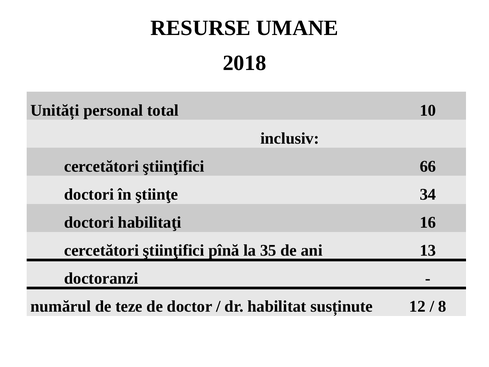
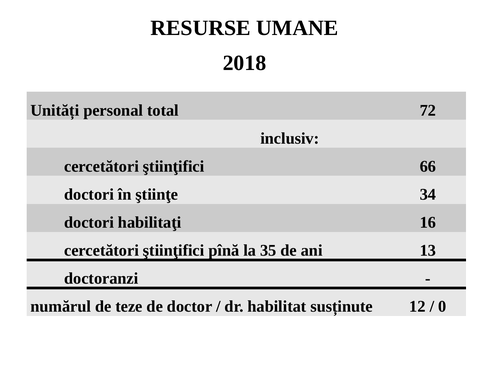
10: 10 -> 72
8: 8 -> 0
